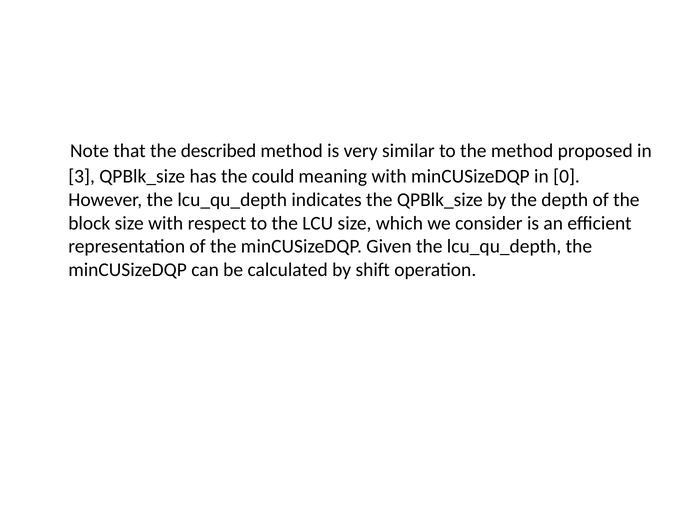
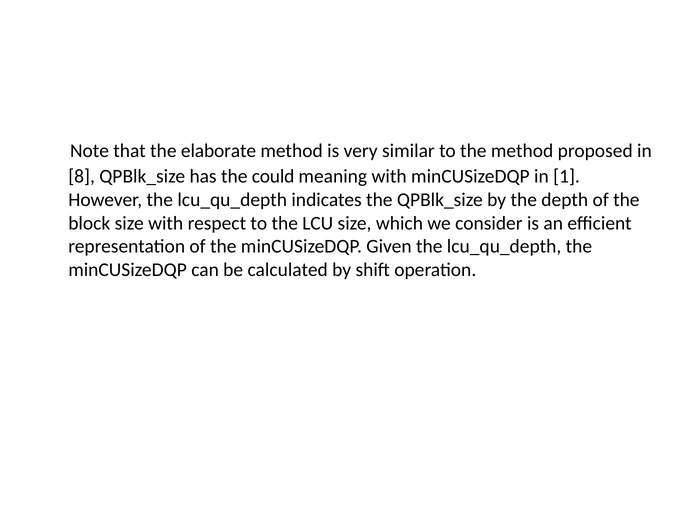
described: described -> elaborate
3: 3 -> 8
0: 0 -> 1
